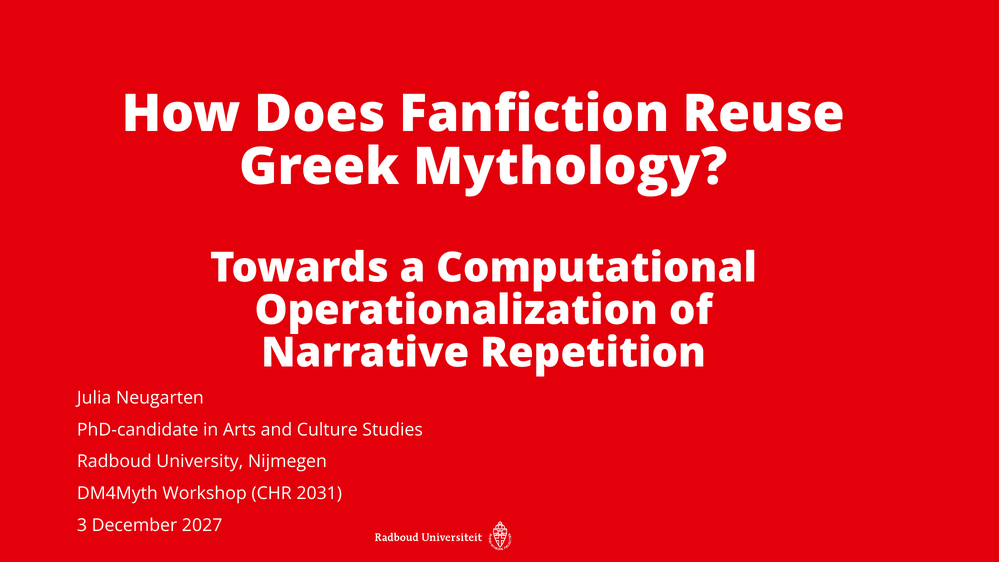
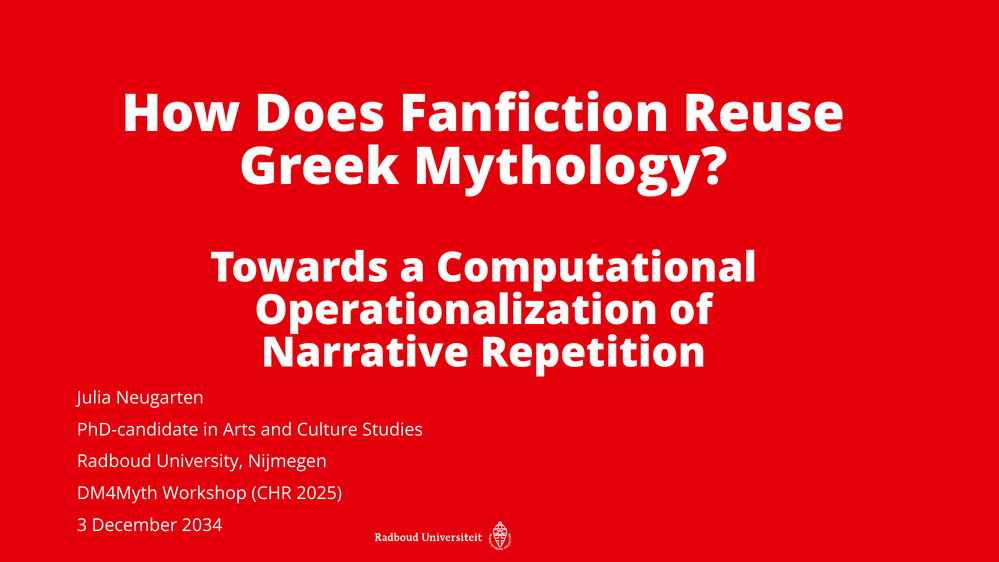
2031: 2031 -> 2025
2027: 2027 -> 2034
